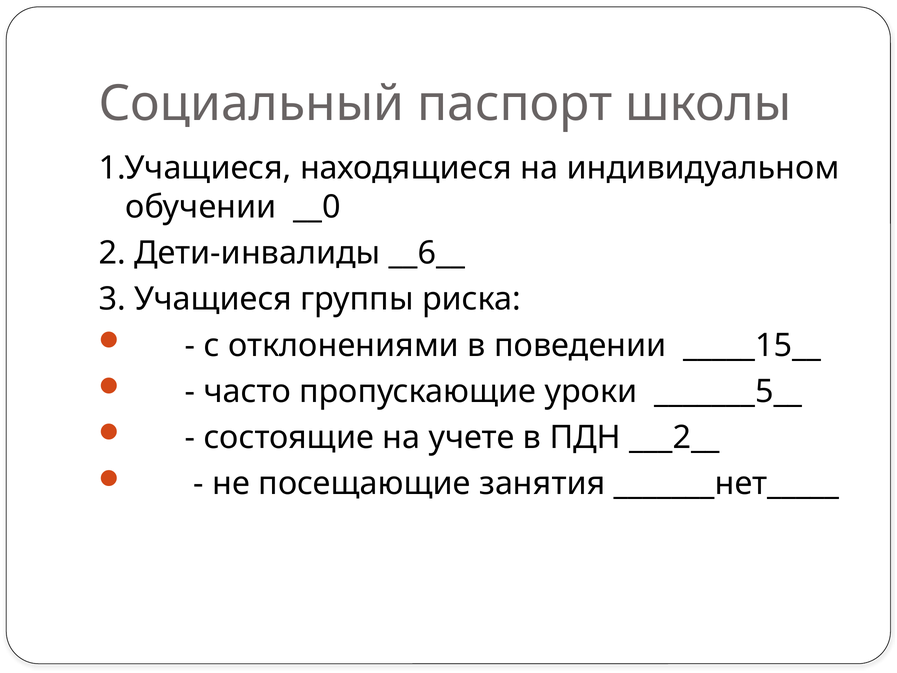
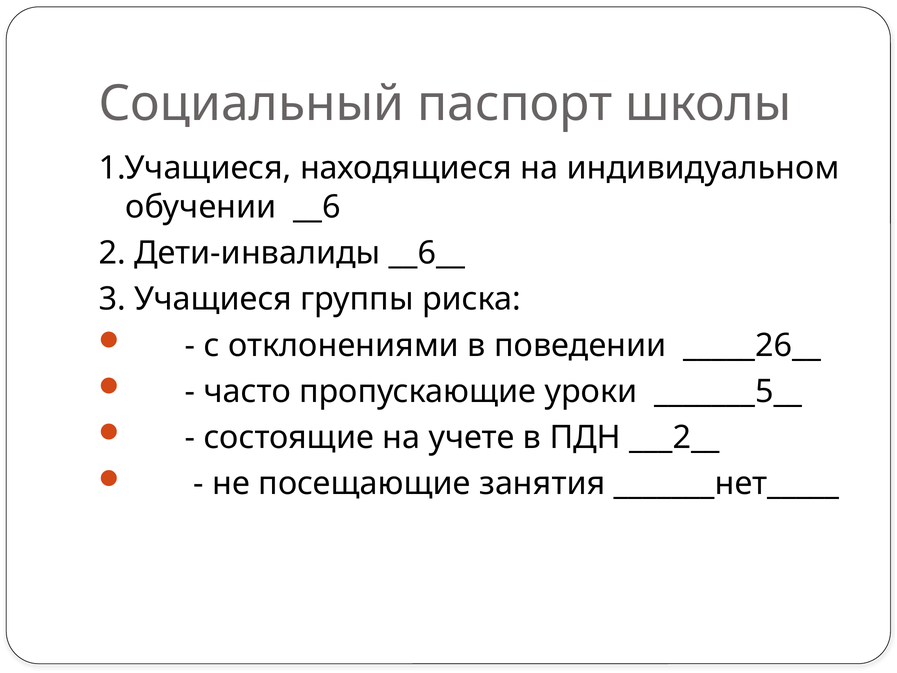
__0: __0 -> __6
_____15__: _____15__ -> _____26__
